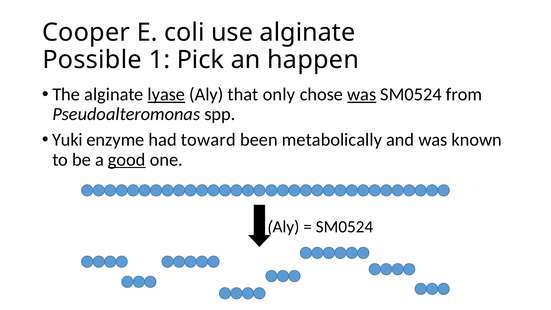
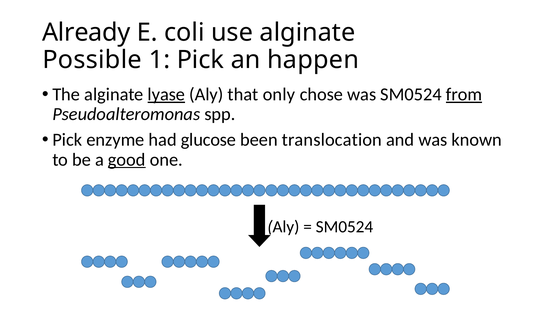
Cooper: Cooper -> Already
was at (362, 94) underline: present -> none
from underline: none -> present
Yuki at (67, 140): Yuki -> Pick
toward: toward -> glucose
metabolically: metabolically -> translocation
